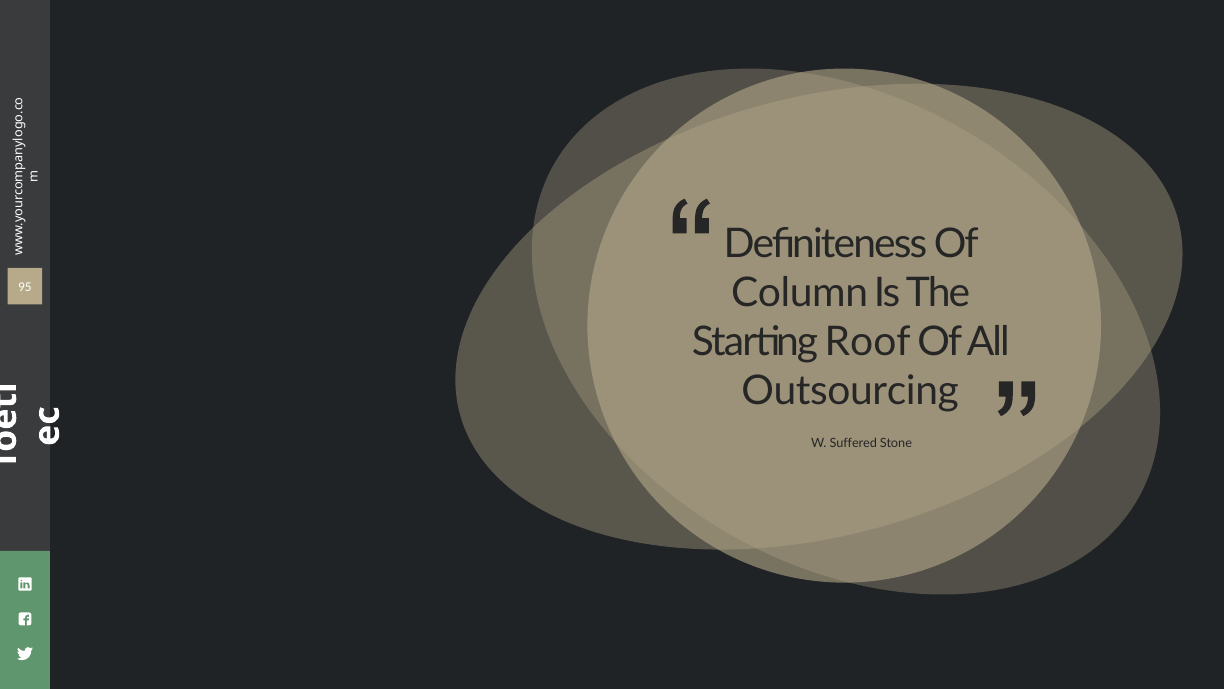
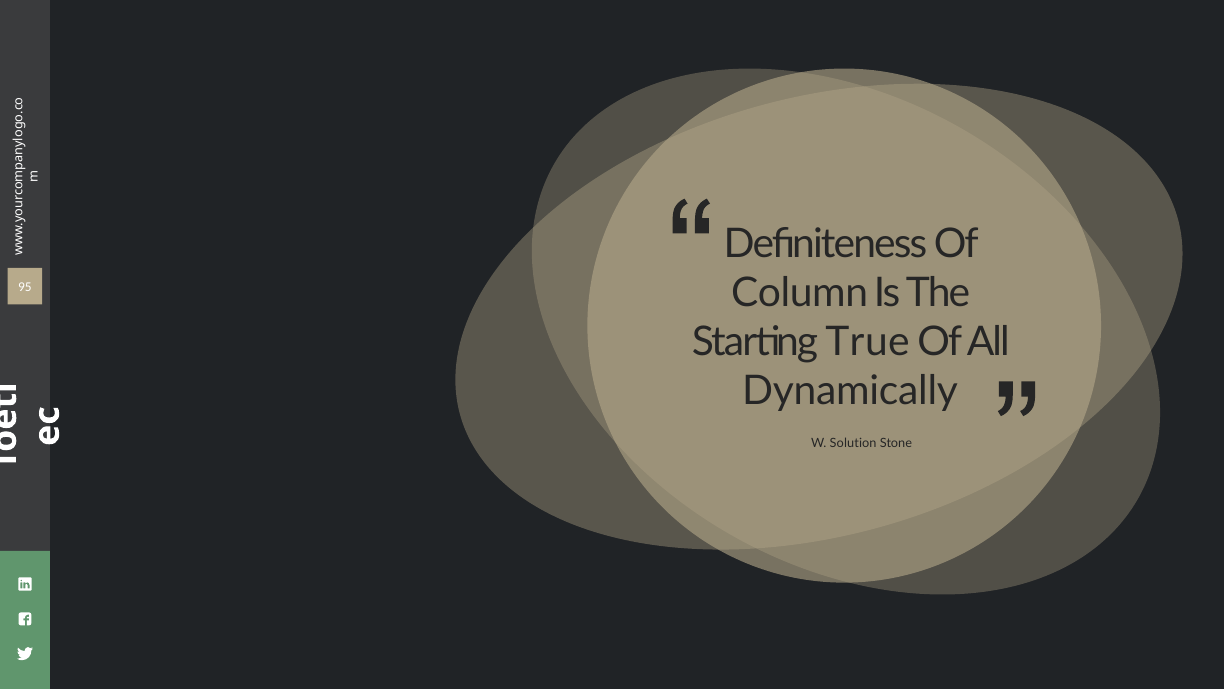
Roof: Roof -> True
Outsourcing: Outsourcing -> Dynamically
Suffered: Suffered -> Solution
